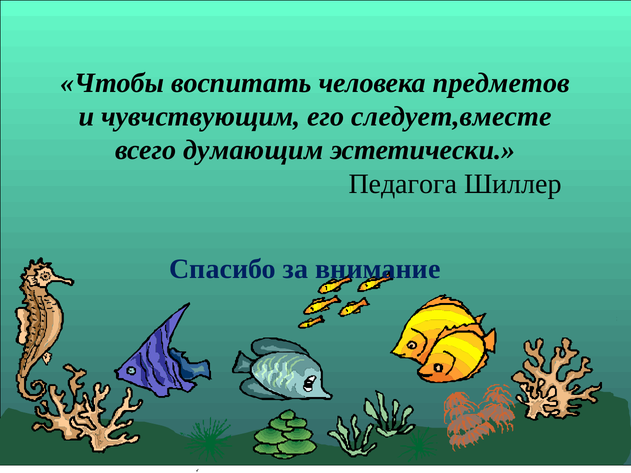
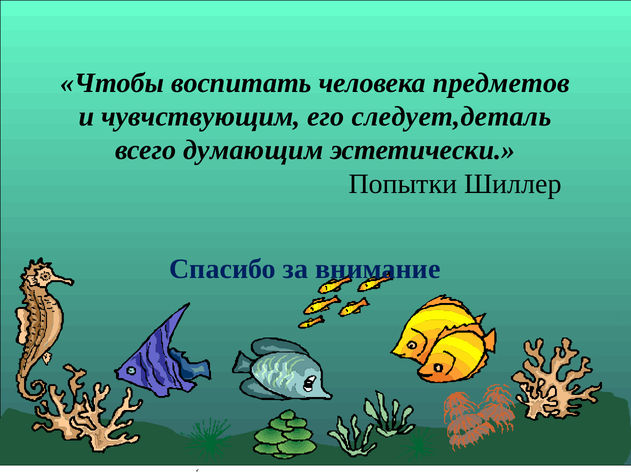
следует,вместе: следует,вместе -> следует,деталь
Педагога: Педагога -> Попытки
